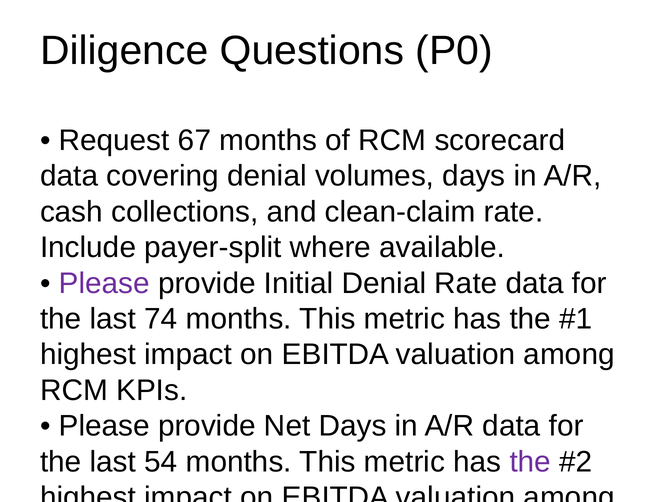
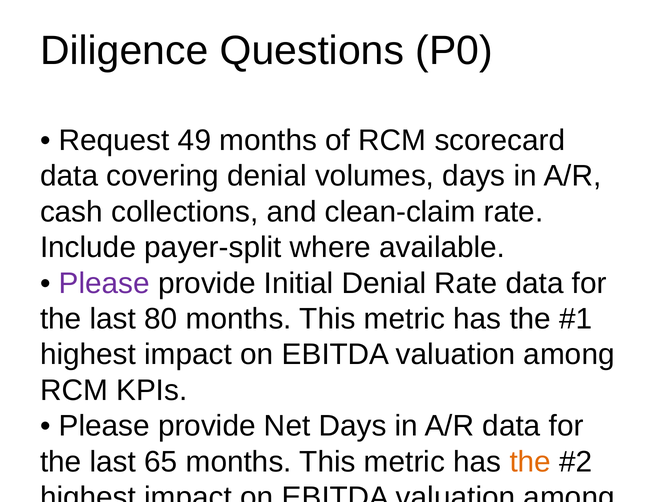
67: 67 -> 49
74: 74 -> 80
54: 54 -> 65
the at (530, 462) colour: purple -> orange
